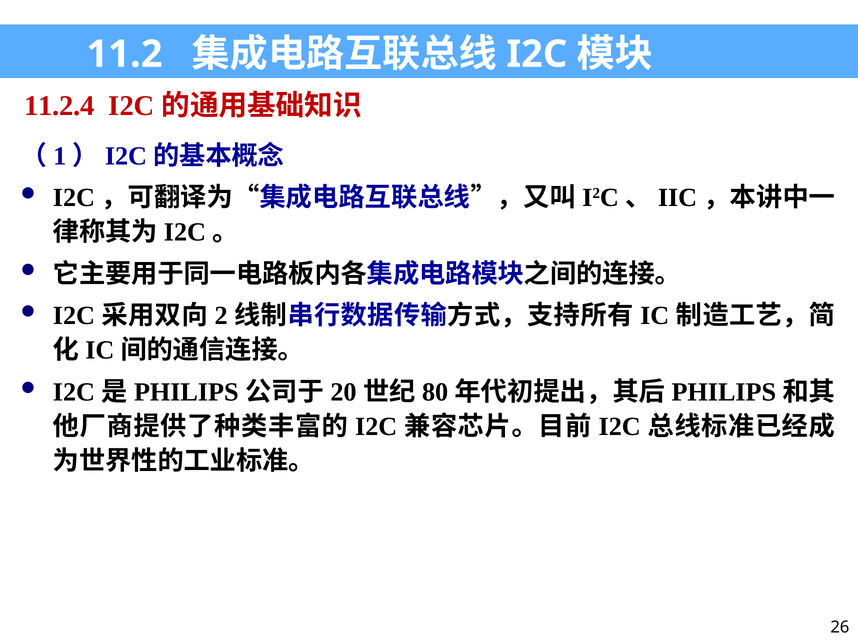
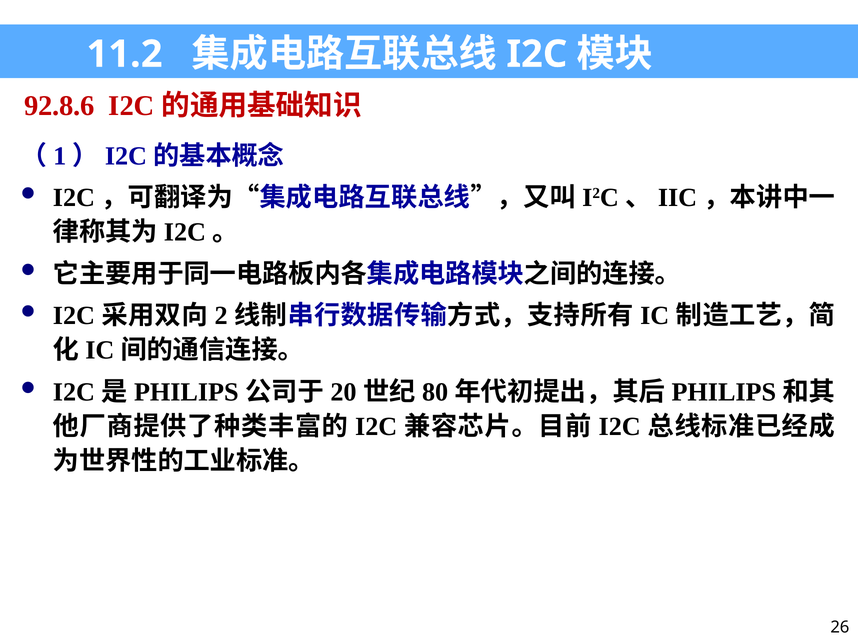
11.2.4: 11.2.4 -> 92.8.6
